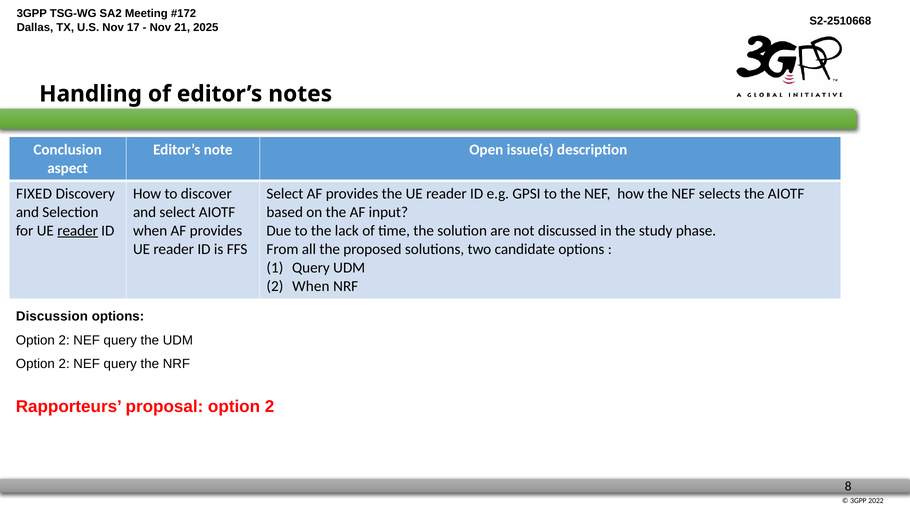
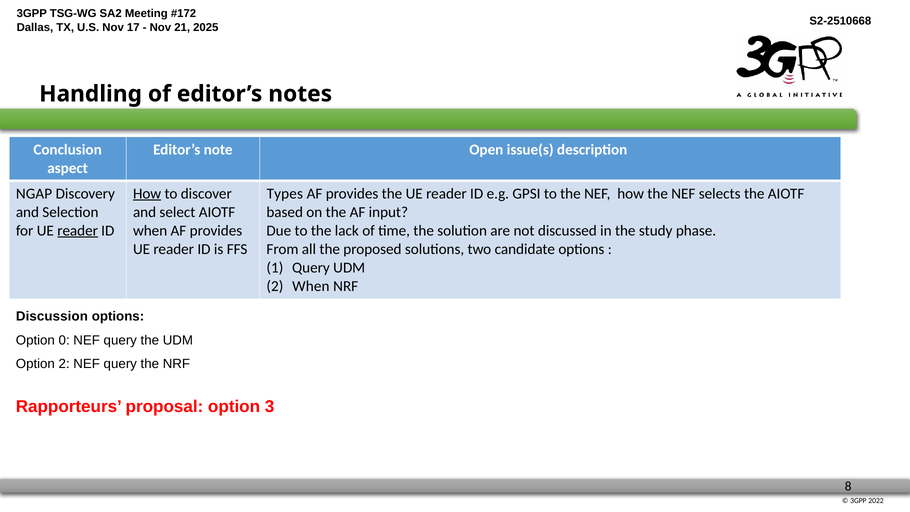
FIXED: FIXED -> NGAP
How at (147, 194) underline: none -> present
Select at (285, 194): Select -> Types
2 at (64, 340): 2 -> 0
proposal option 2: 2 -> 3
